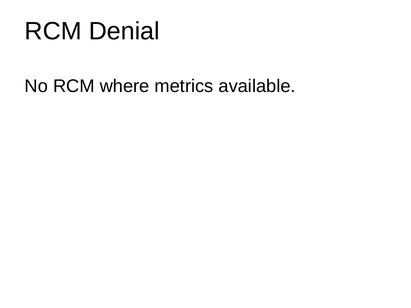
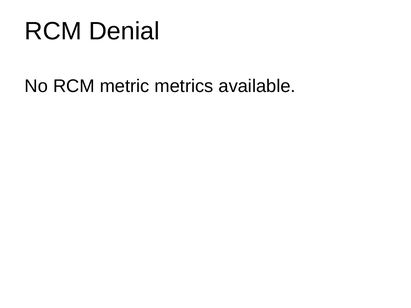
where: where -> metric
